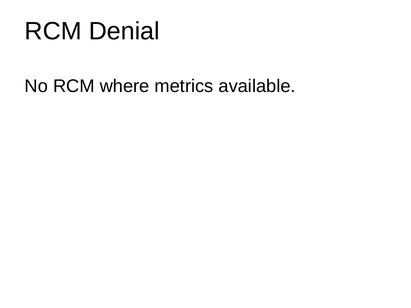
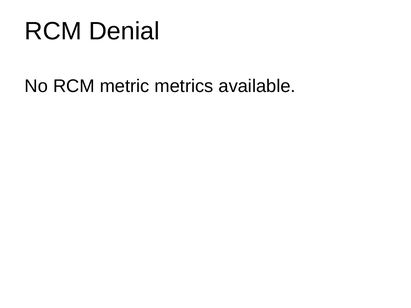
where: where -> metric
